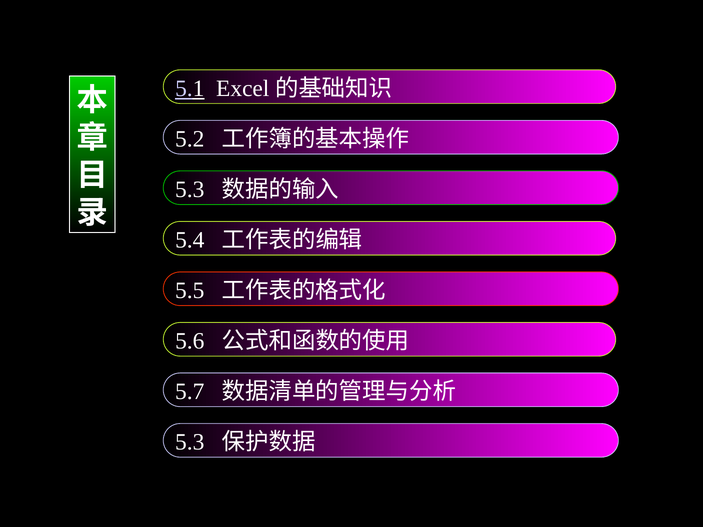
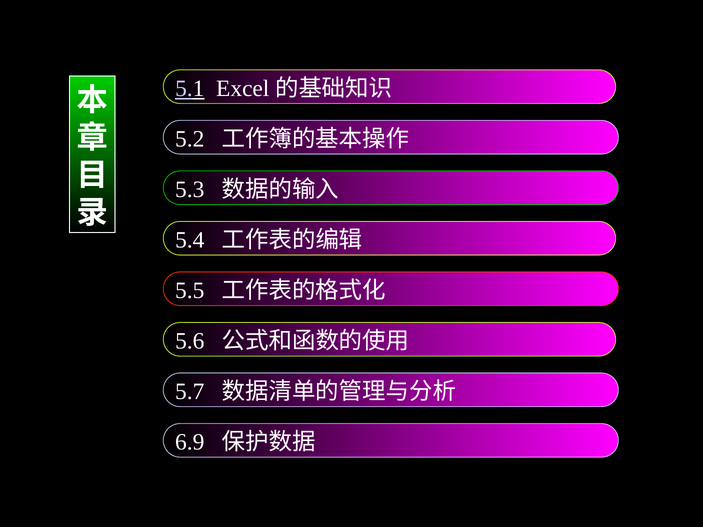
5.3 at (190, 442): 5.3 -> 6.9
